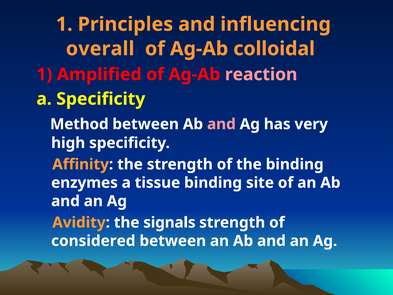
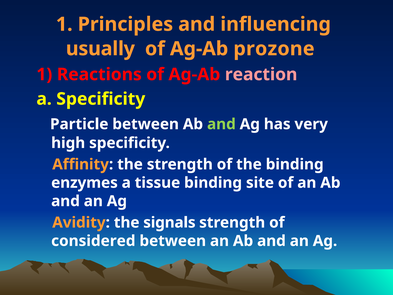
overall: overall -> usually
colloidal: colloidal -> prozone
Amplified: Amplified -> Reactions
Method: Method -> Particle
and at (221, 124) colour: pink -> light green
